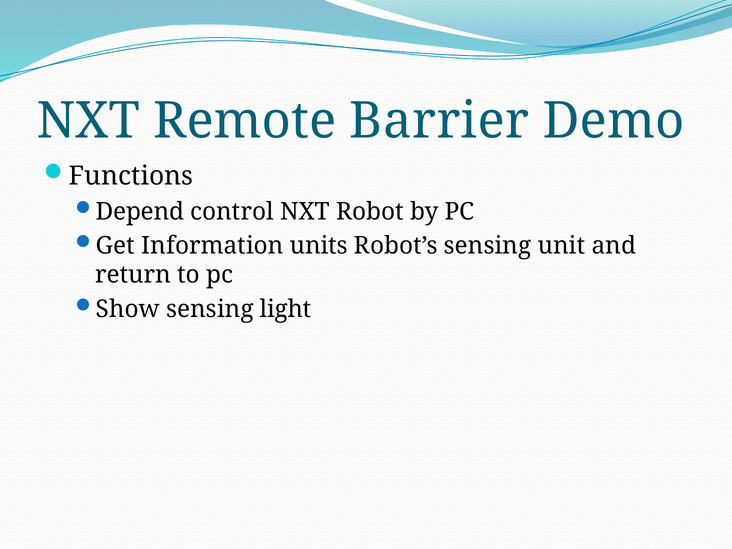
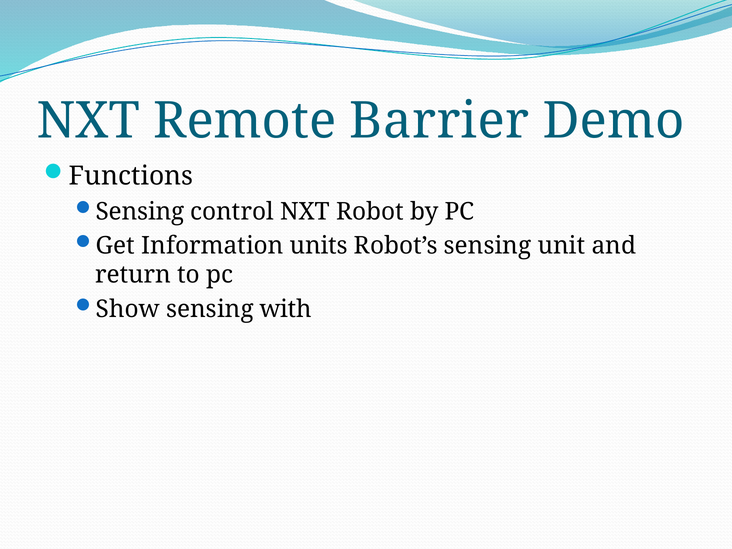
Depend at (140, 211): Depend -> Sensing
light: light -> with
